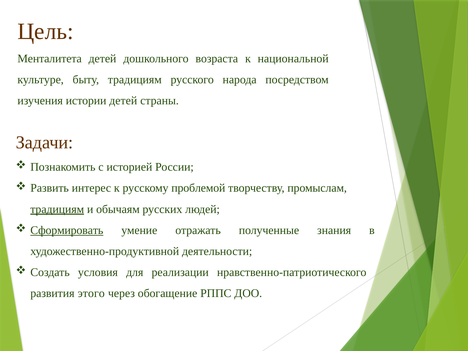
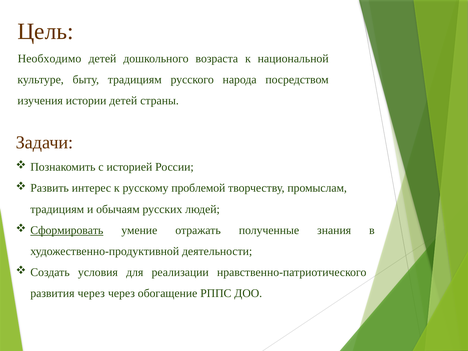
Менталитета: Менталитета -> Необходимо
традициям at (57, 209) underline: present -> none
развития этого: этого -> через
